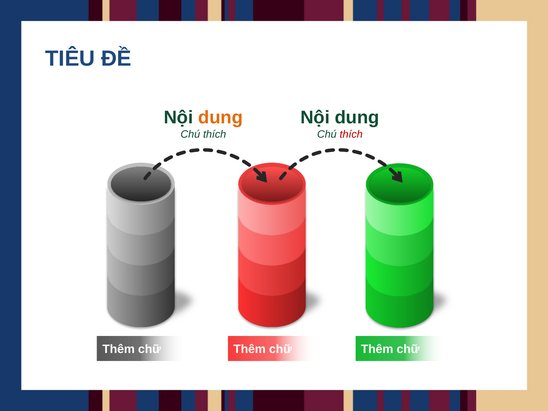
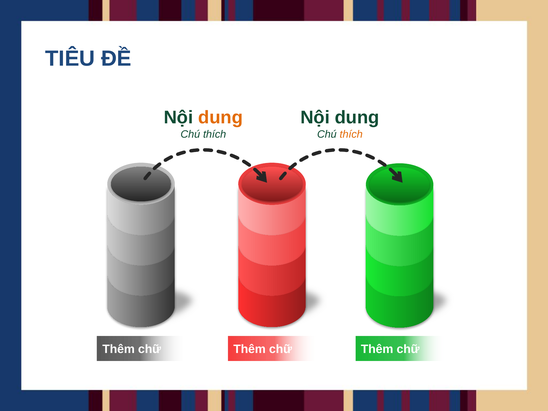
thích at (351, 134) colour: red -> orange
